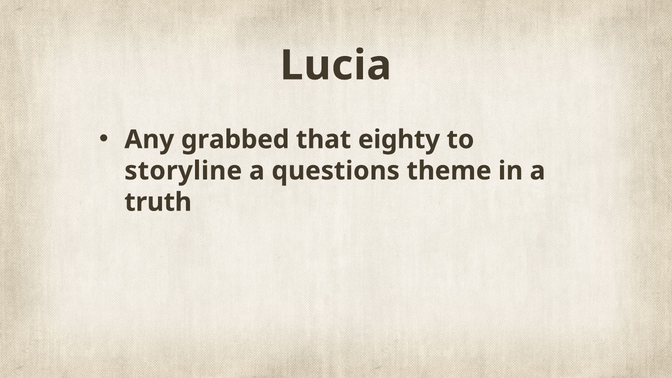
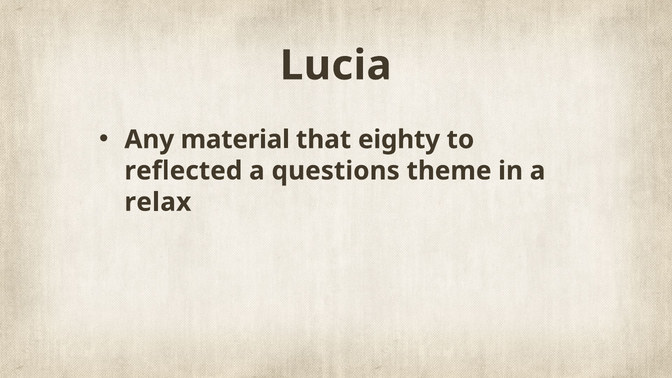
grabbed: grabbed -> material
storyline: storyline -> reflected
truth: truth -> relax
